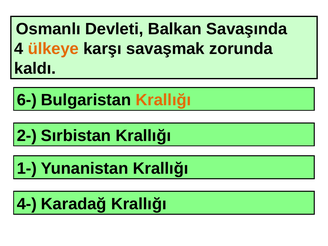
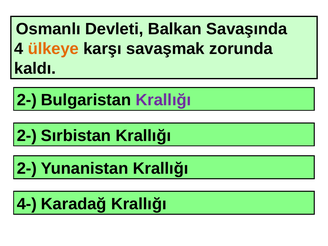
6- at (27, 100): 6- -> 2-
Krallığı at (163, 100) colour: orange -> purple
1- at (27, 168): 1- -> 2-
